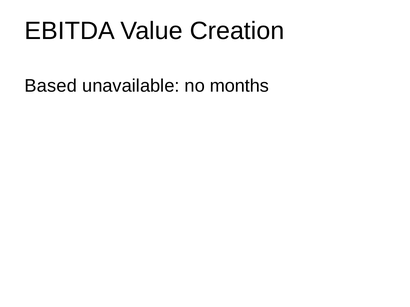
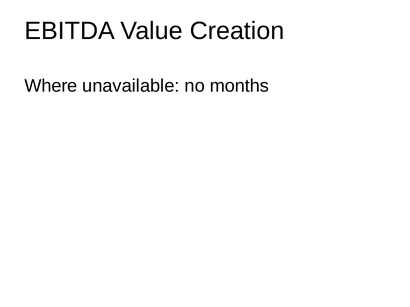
Based: Based -> Where
